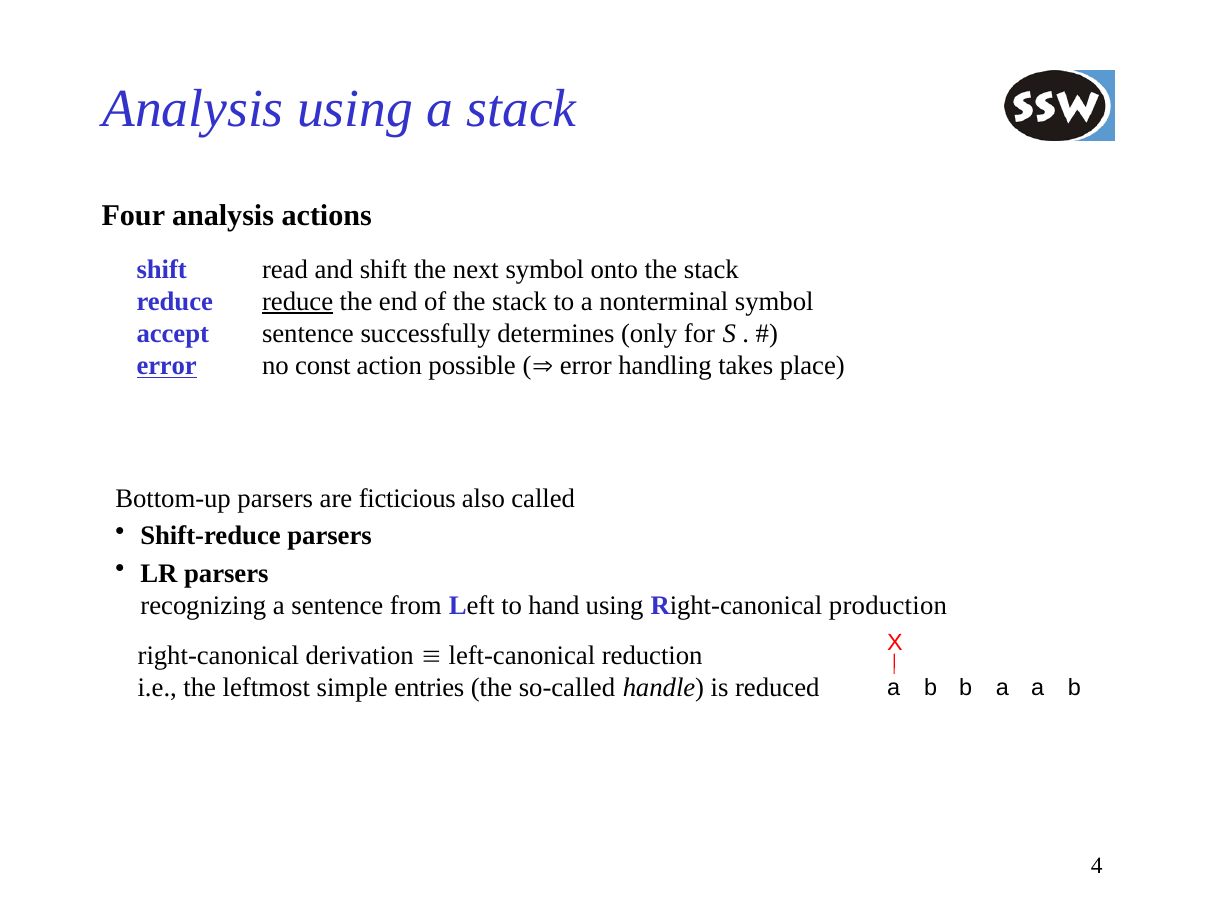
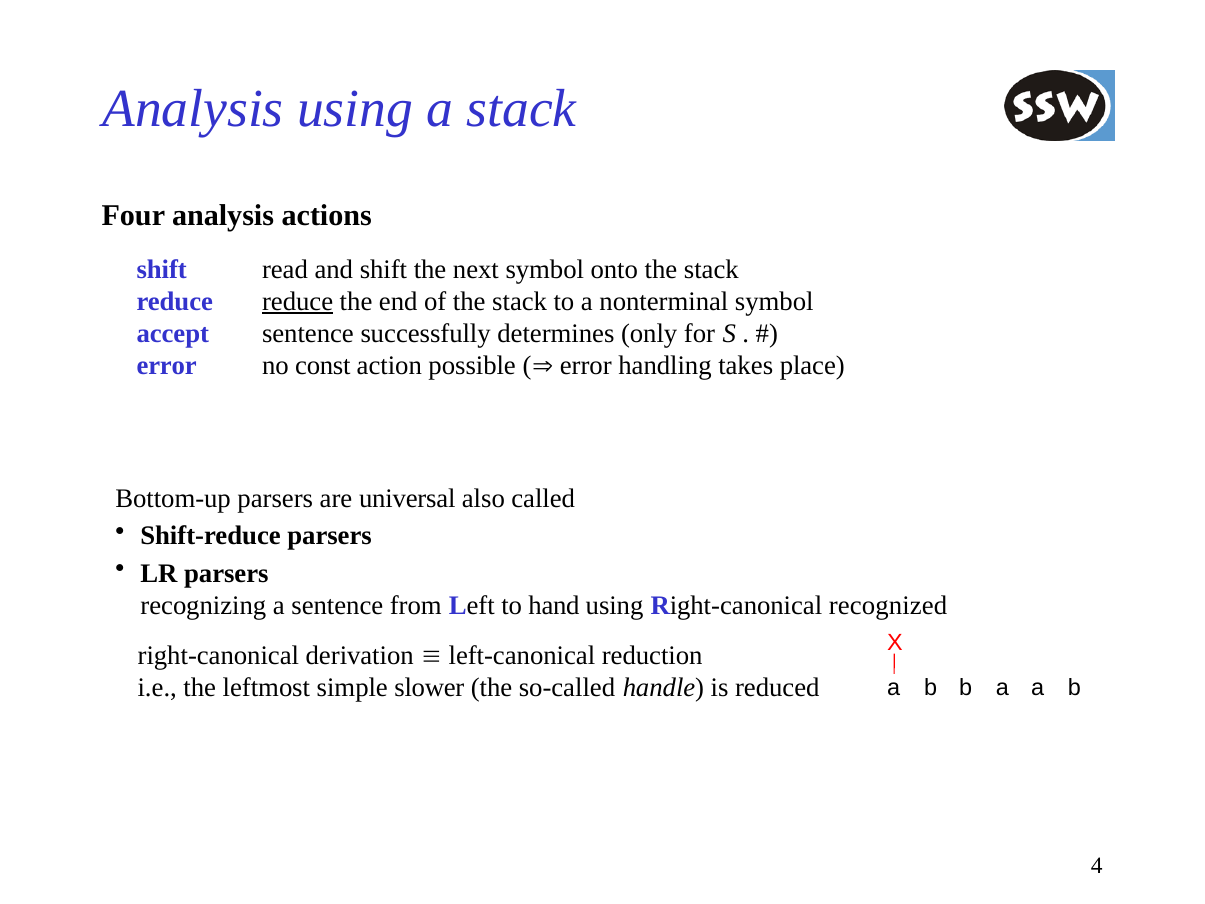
error at (167, 366) underline: present -> none
ficticious: ficticious -> universal
production: production -> recognized
entries: entries -> slower
